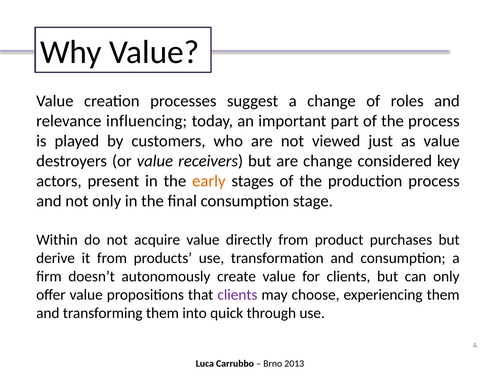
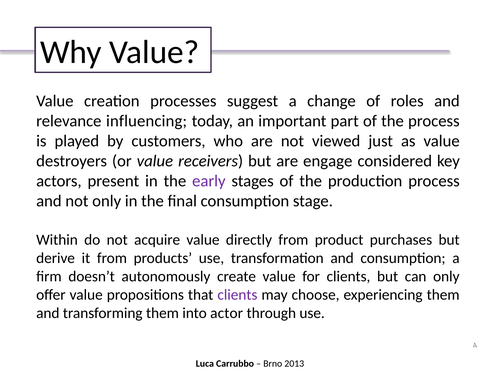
are change: change -> engage
early colour: orange -> purple
quick: quick -> actor
